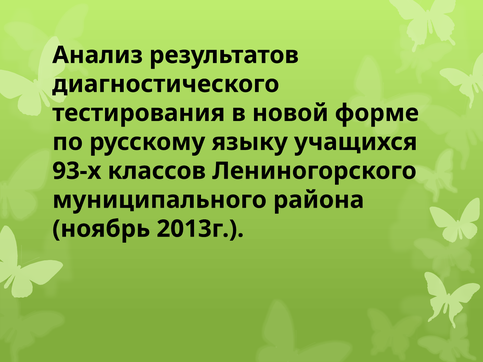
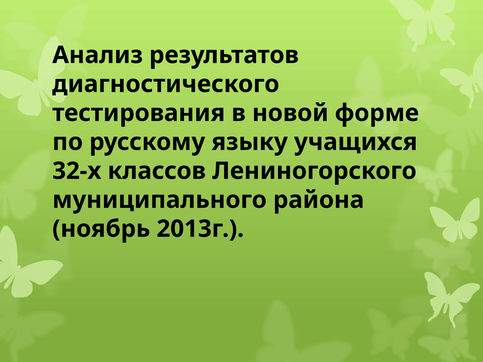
93-х: 93-х -> 32-х
